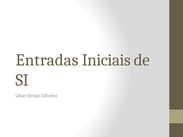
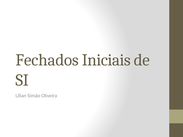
Entradas: Entradas -> Fechados
